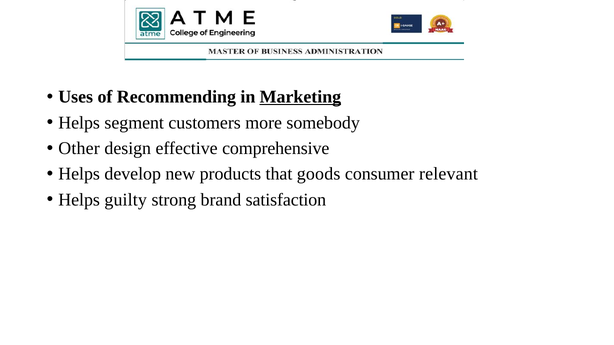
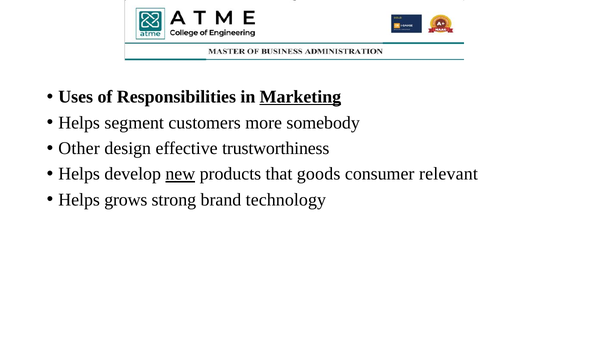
Recommending: Recommending -> Responsibilities
comprehensive: comprehensive -> trustworthiness
new underline: none -> present
guilty: guilty -> grows
satisfaction: satisfaction -> technology
